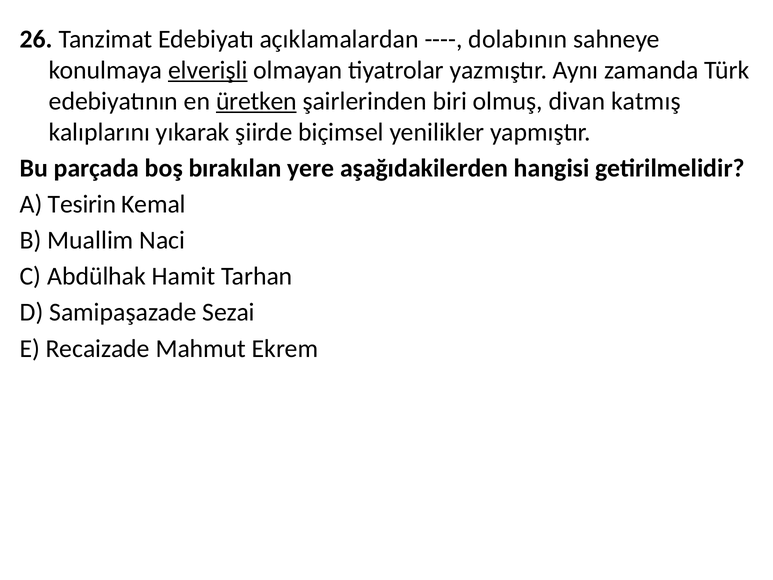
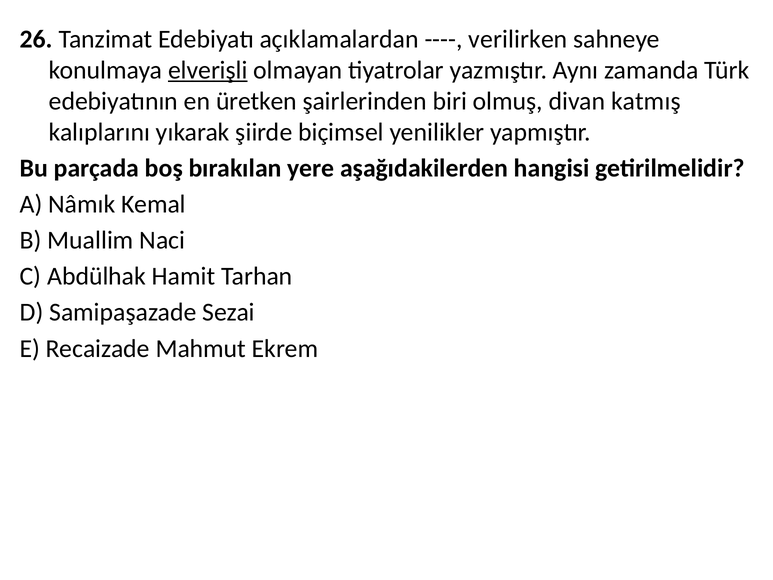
dolabının: dolabının -> verilirken
üretken underline: present -> none
Tesirin: Tesirin -> Nâmık
